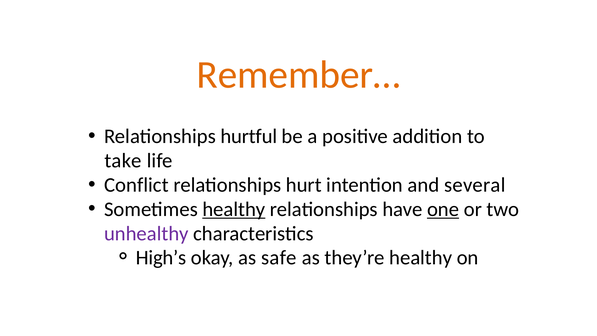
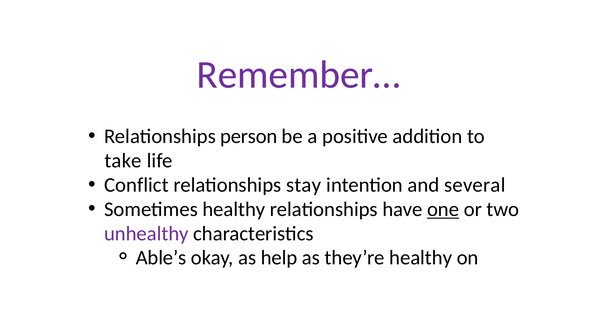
Remember… colour: orange -> purple
hurtful: hurtful -> person
hurt: hurt -> stay
healthy at (234, 209) underline: present -> none
High’s: High’s -> Able’s
safe: safe -> help
